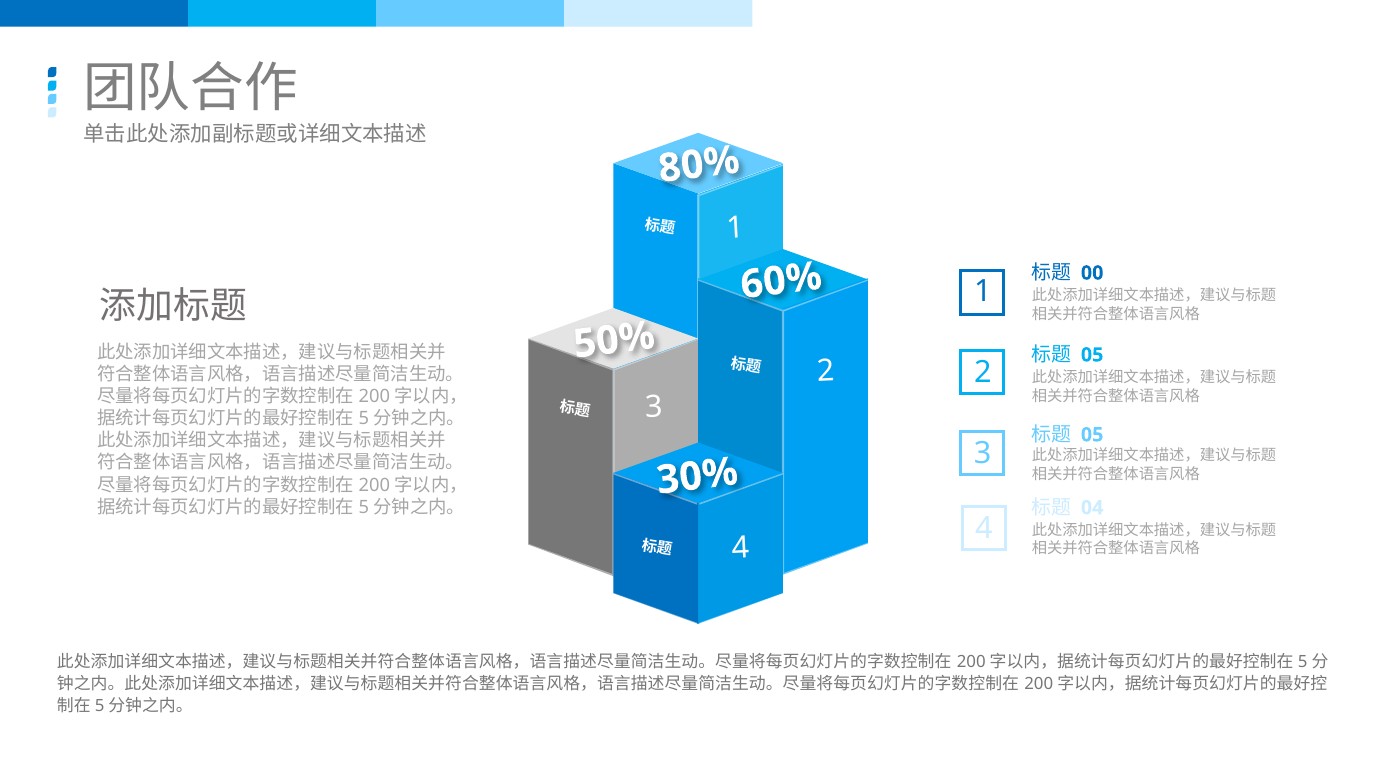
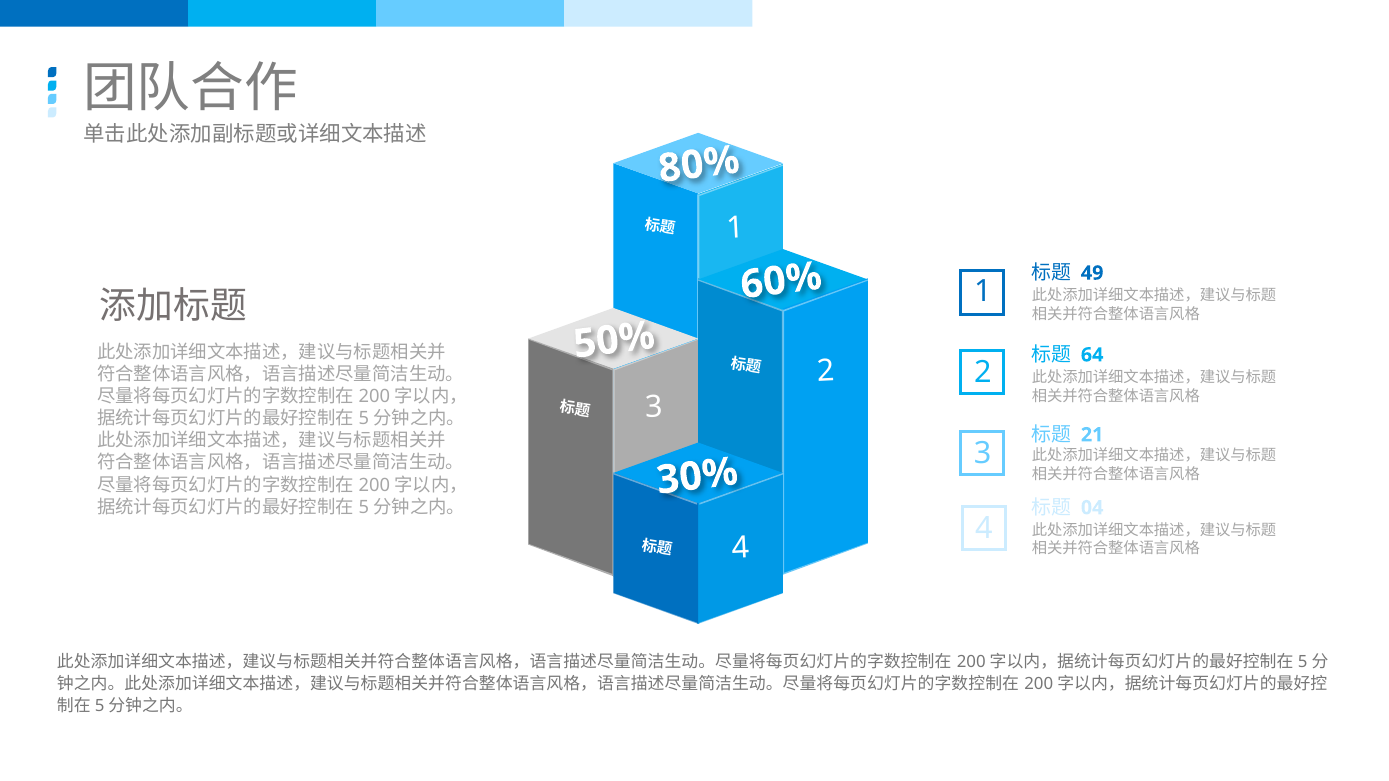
00: 00 -> 49
05 at (1092, 355): 05 -> 64
05 at (1092, 435): 05 -> 21
